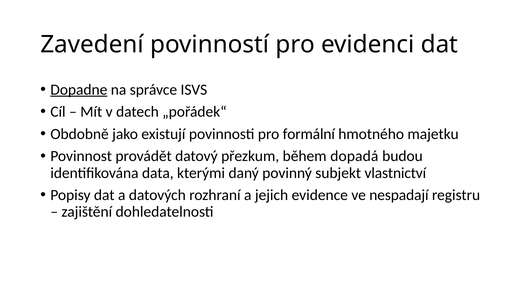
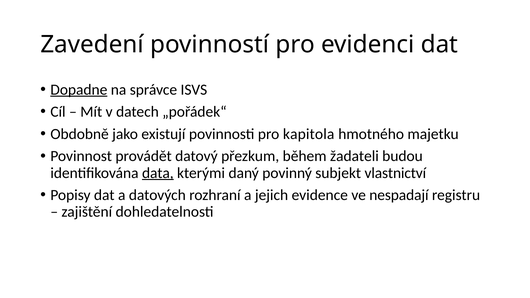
formální: formální -> kapitola
dopadá: dopadá -> žadateli
data underline: none -> present
